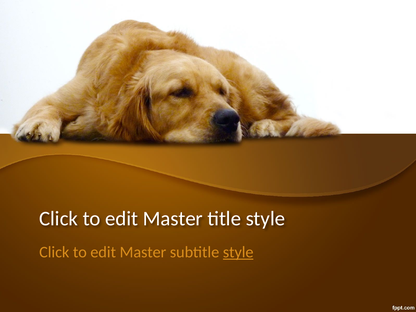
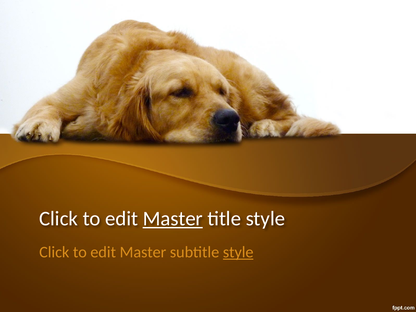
Master at (173, 219) underline: none -> present
